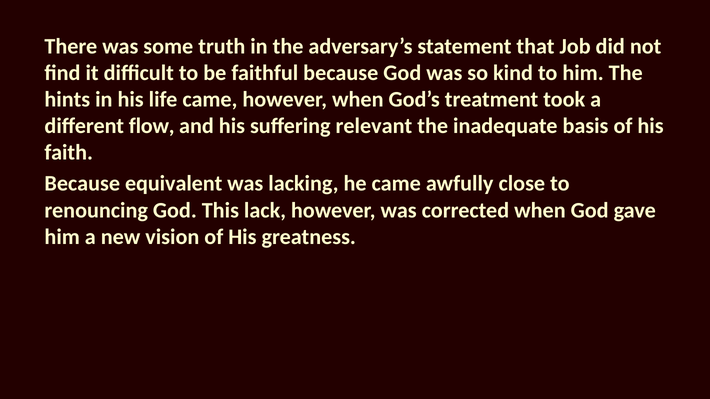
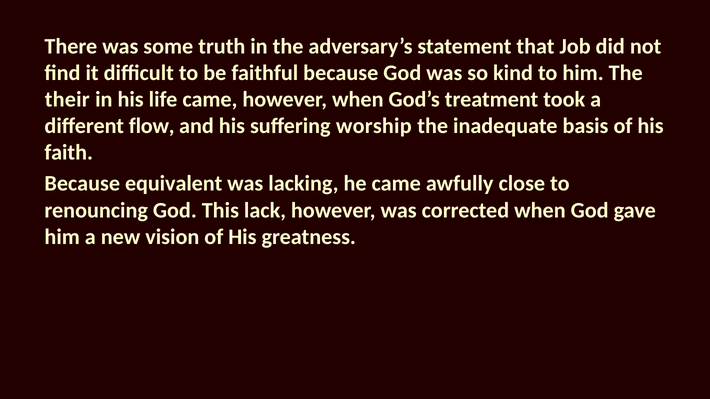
hints: hints -> their
relevant: relevant -> worship
